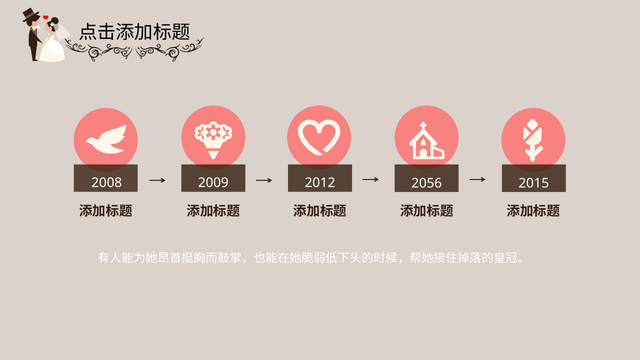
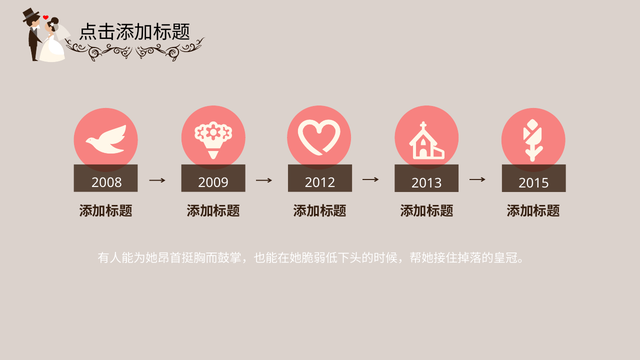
2056: 2056 -> 2013
